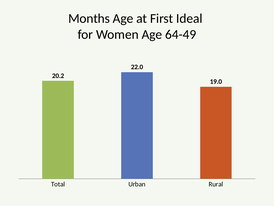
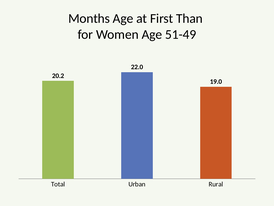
Ideal: Ideal -> Than
64-49: 64-49 -> 51-49
